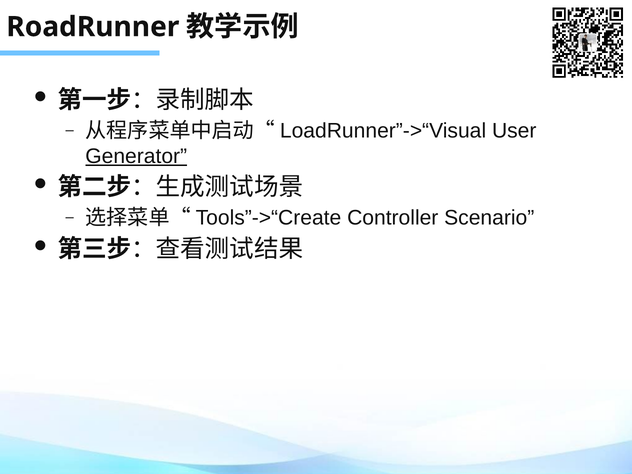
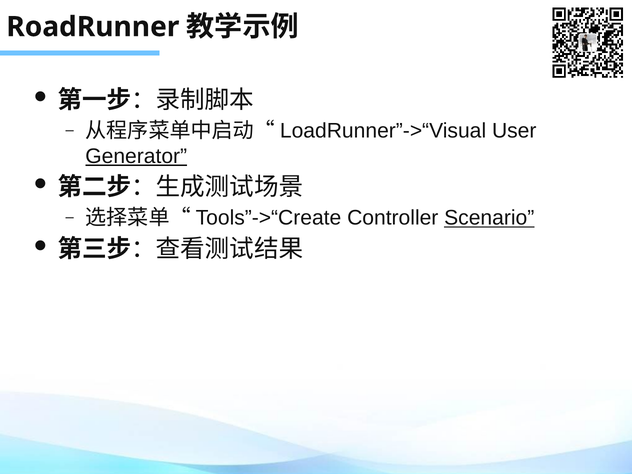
Scenario underline: none -> present
